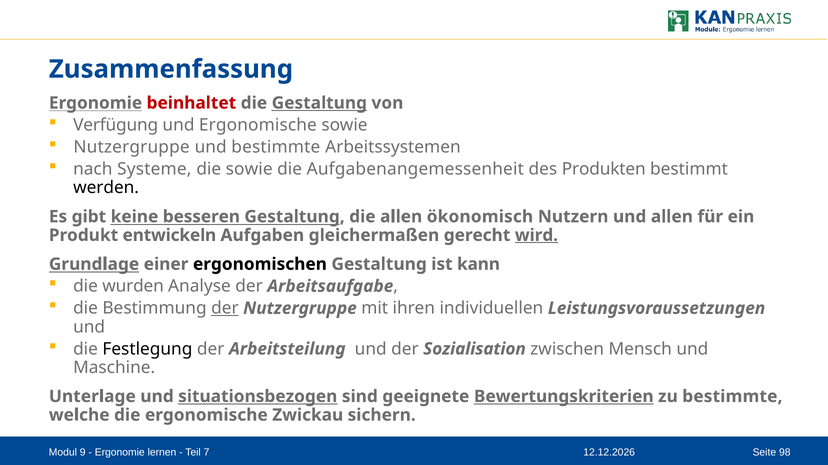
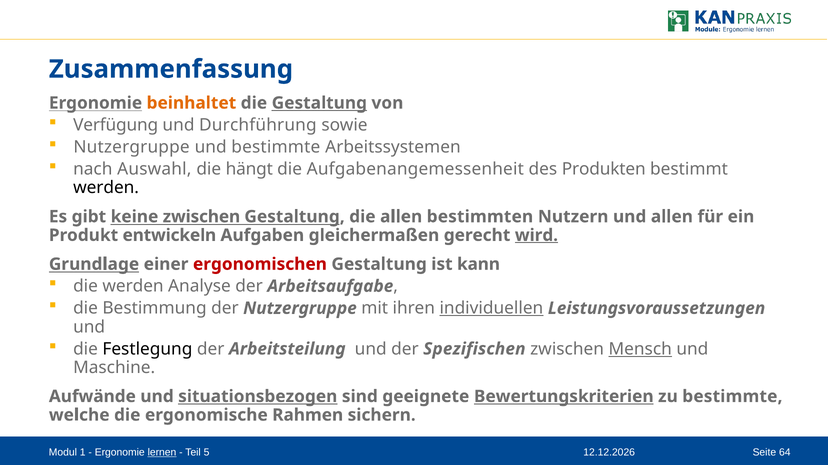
beinhaltet colour: red -> orange
und Ergonomische: Ergonomische -> Durchführung
Systeme: Systeme -> Auswahl
die sowie: sowie -> hängt
keine besseren: besseren -> zwischen
ökonomisch: ökonomisch -> bestimmten
ergonomischen colour: black -> red
die wurden: wurden -> werden
der at (225, 309) underline: present -> none
individuellen underline: none -> present
Sozialisation: Sozialisation -> Spezifischen
Mensch underline: none -> present
Unterlage: Unterlage -> Aufwände
Zwickau: Zwickau -> Rahmen
9: 9 -> 1
lernen underline: none -> present
7: 7 -> 5
98: 98 -> 64
